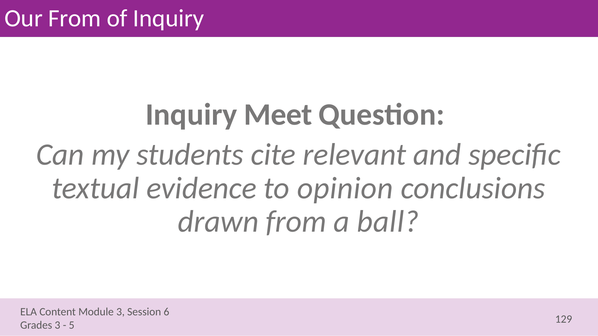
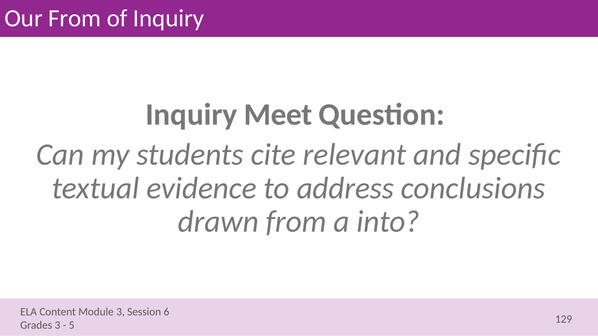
opinion: opinion -> address
ball: ball -> into
